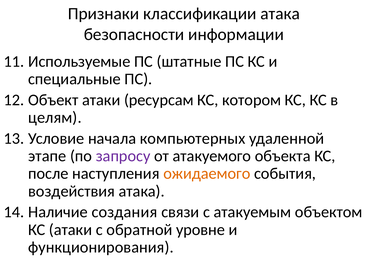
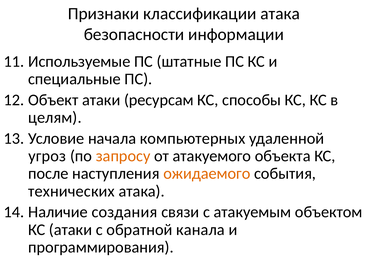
котором: котором -> способы
этапе: этапе -> угроз
запросу colour: purple -> orange
воздействия: воздействия -> технических
уровне: уровне -> канала
функционирования: функционирования -> программирования
